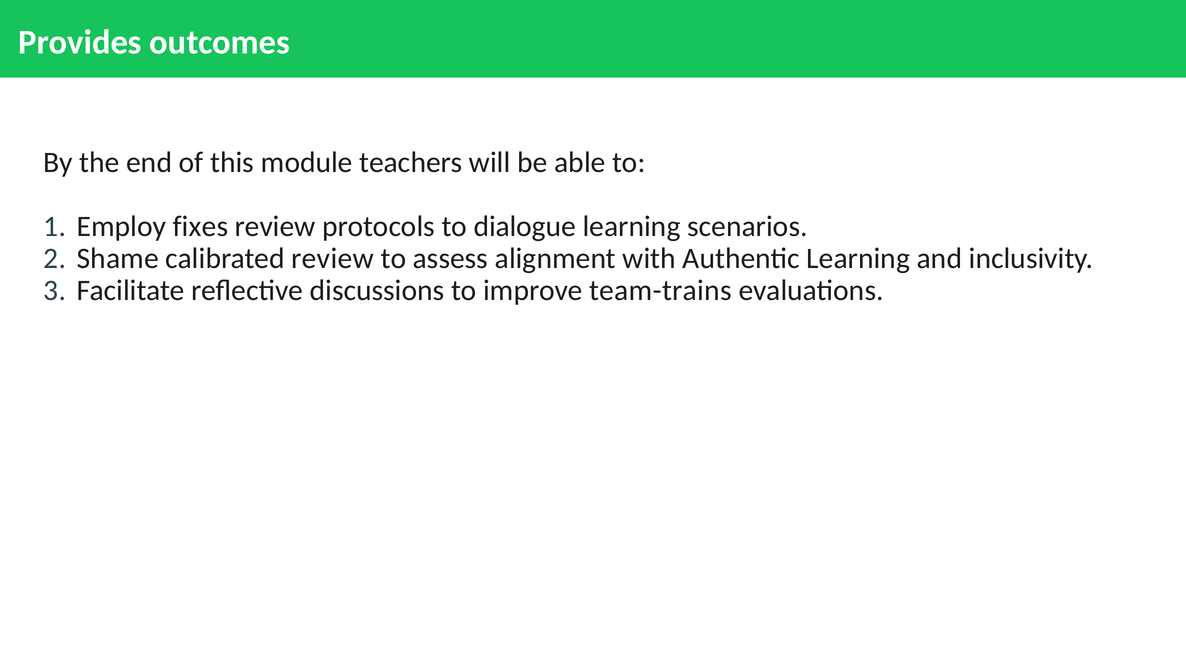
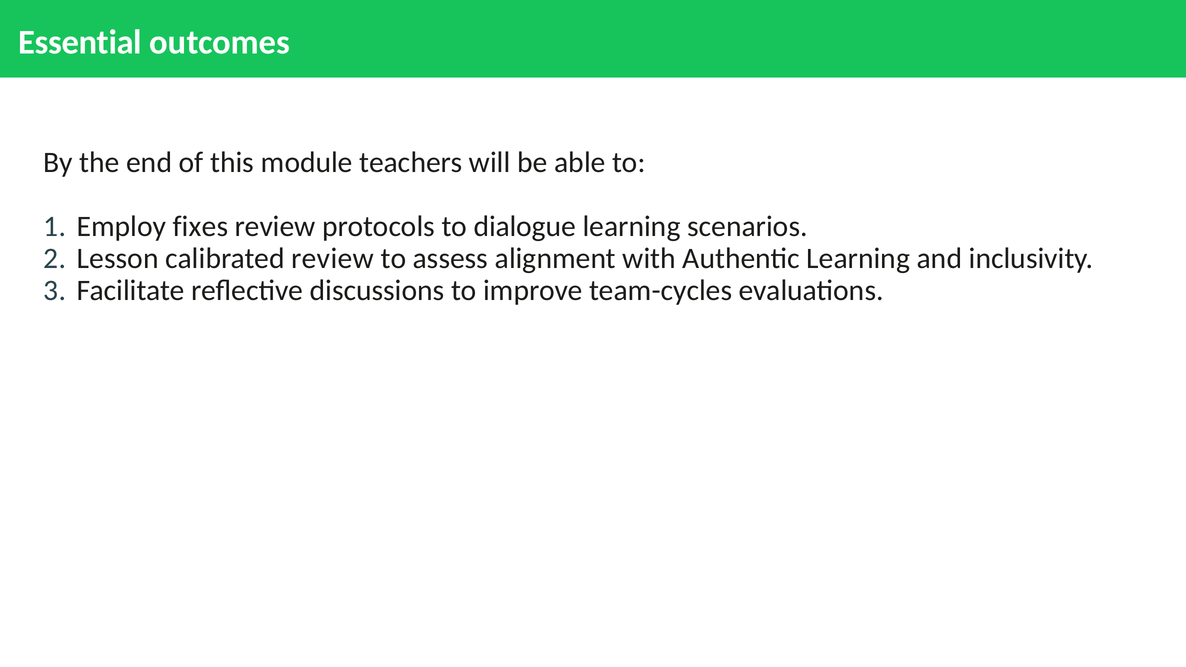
Provides: Provides -> Essential
Shame: Shame -> Lesson
team-trains: team-trains -> team-cycles
